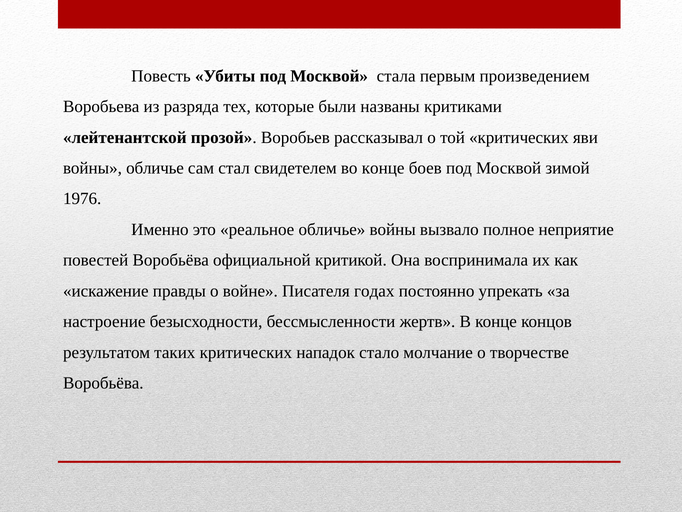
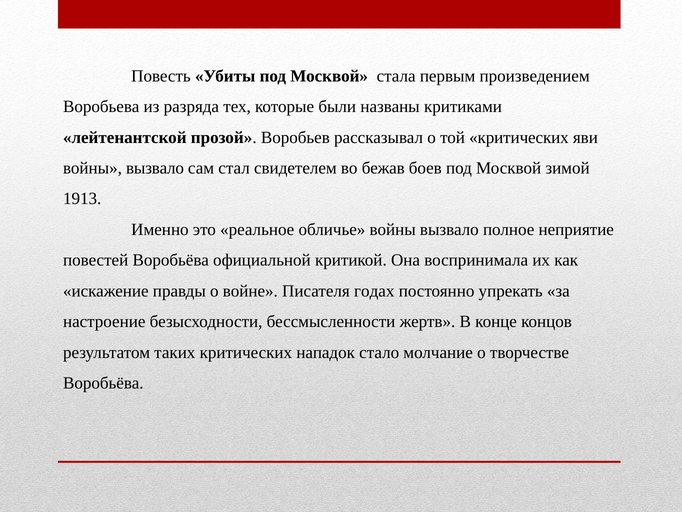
обличье at (155, 168): обличье -> вызвало
во конце: конце -> бежав
1976: 1976 -> 1913
